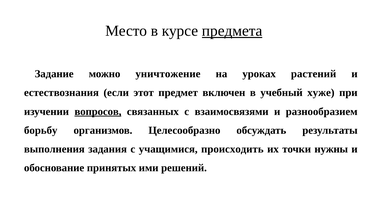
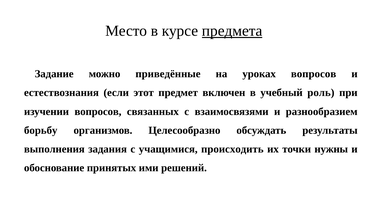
уничтожение: уничтожение -> приведённые
уроках растений: растений -> вопросов
хуже: хуже -> роль
вопросов at (98, 111) underline: present -> none
